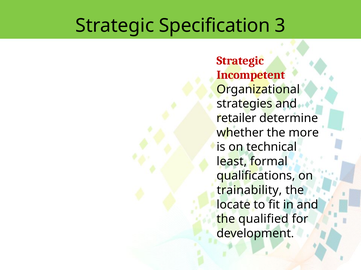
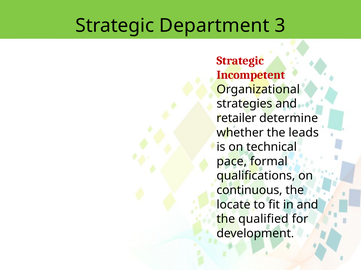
Specification: Specification -> Department
more: more -> leads
least: least -> pace
trainability: trainability -> continuous
